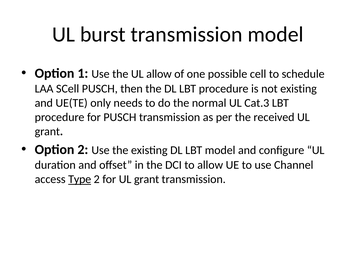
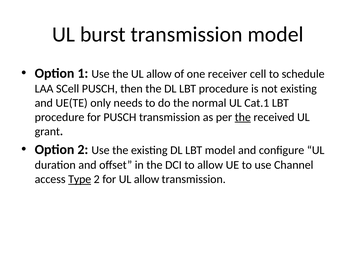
possible: possible -> receiver
Cat.3: Cat.3 -> Cat.1
the at (243, 117) underline: none -> present
for UL grant: grant -> allow
